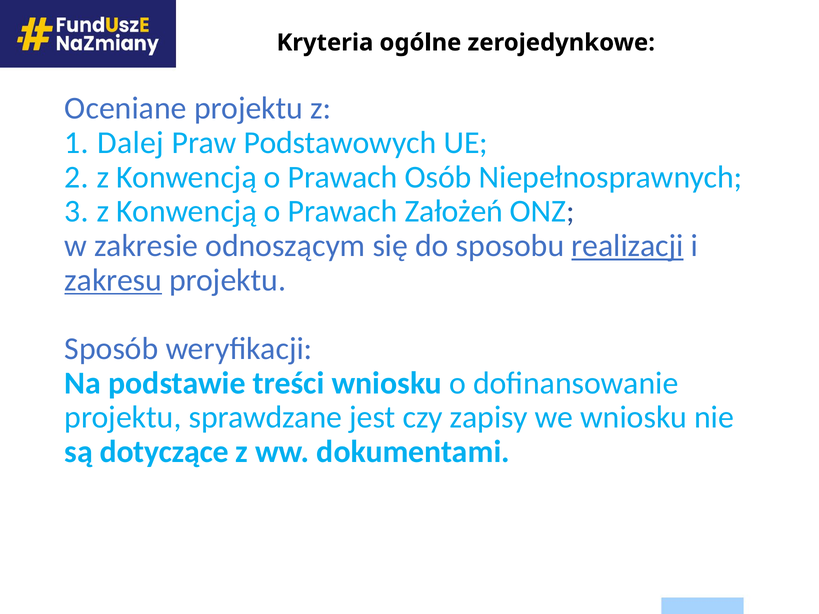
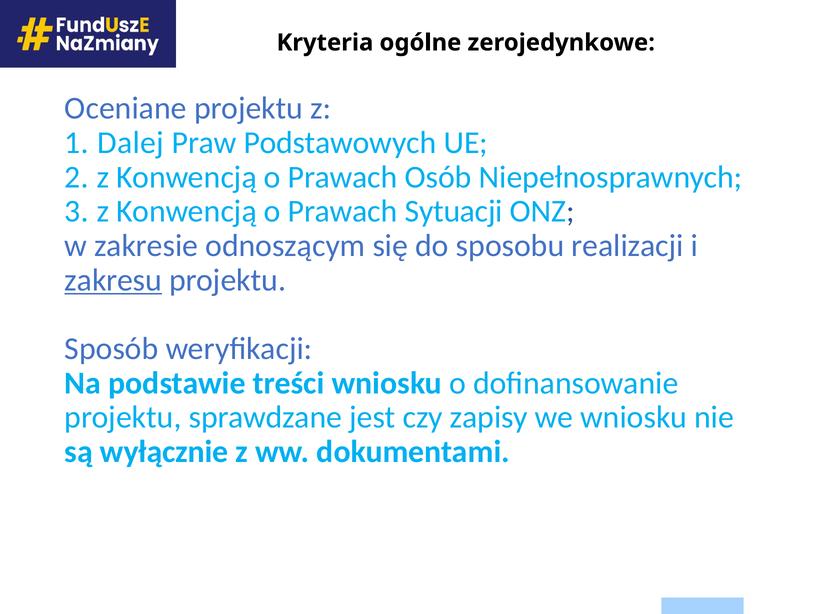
Założeń: Założeń -> Sytuacji
realizacji underline: present -> none
dotyczące: dotyczące -> wyłącznie
